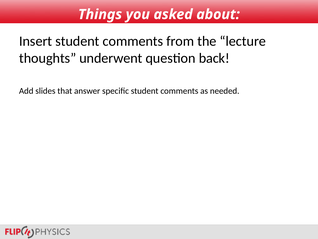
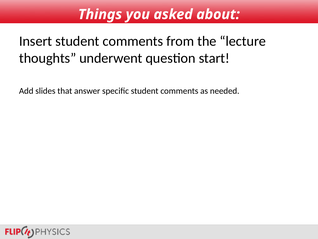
back: back -> start
